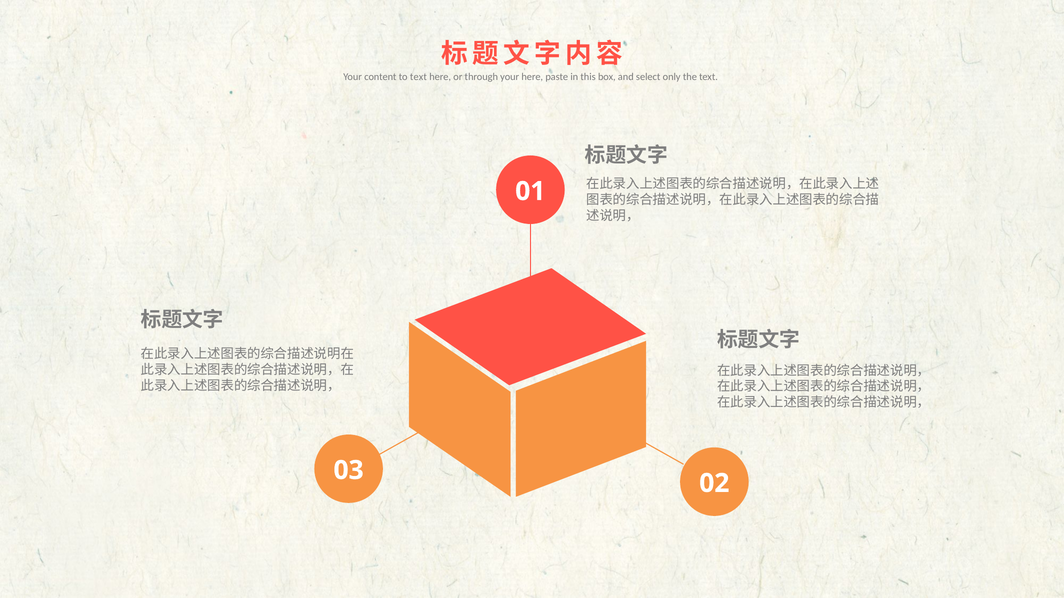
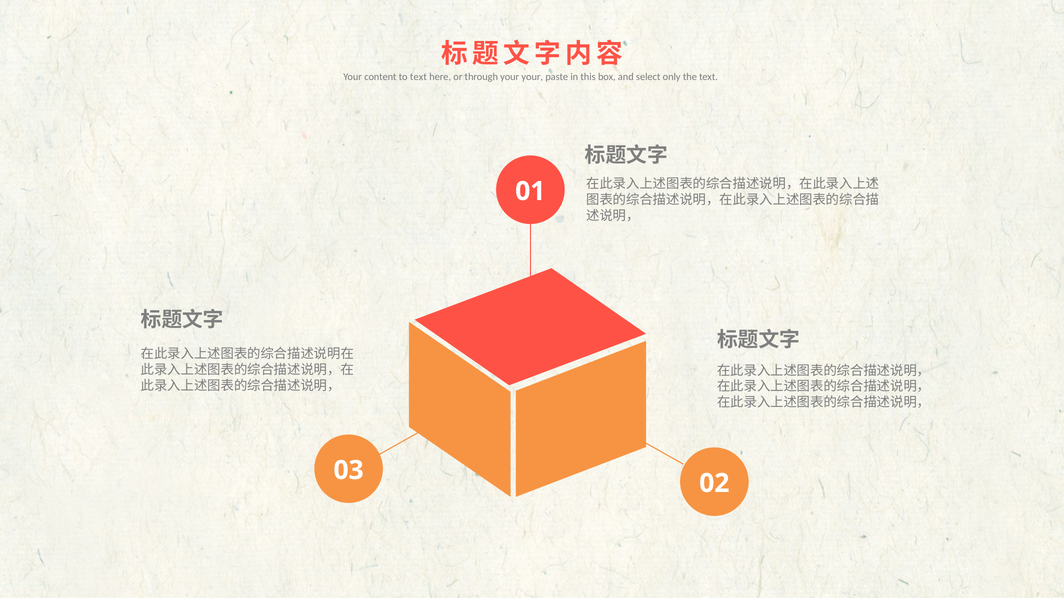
your here: here -> your
